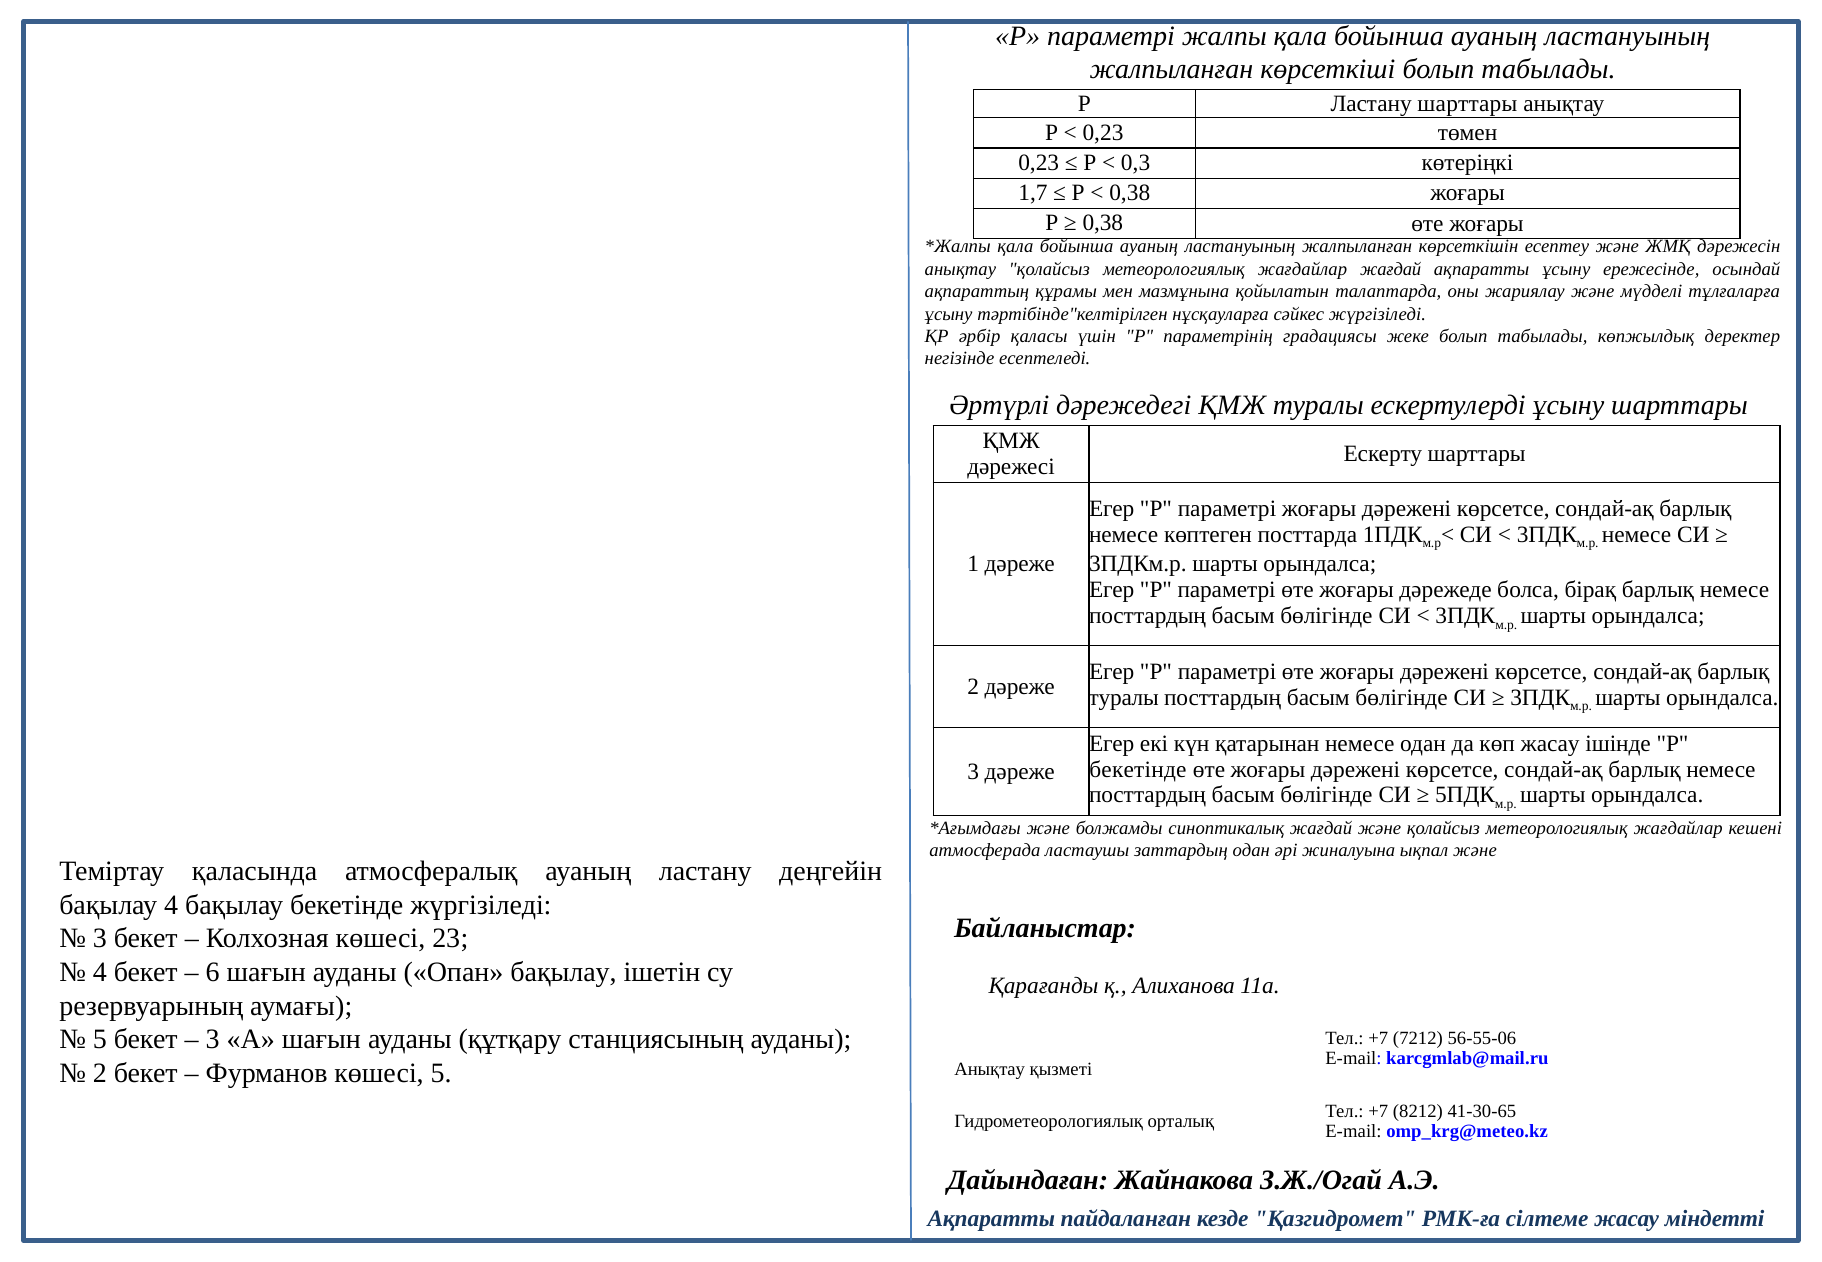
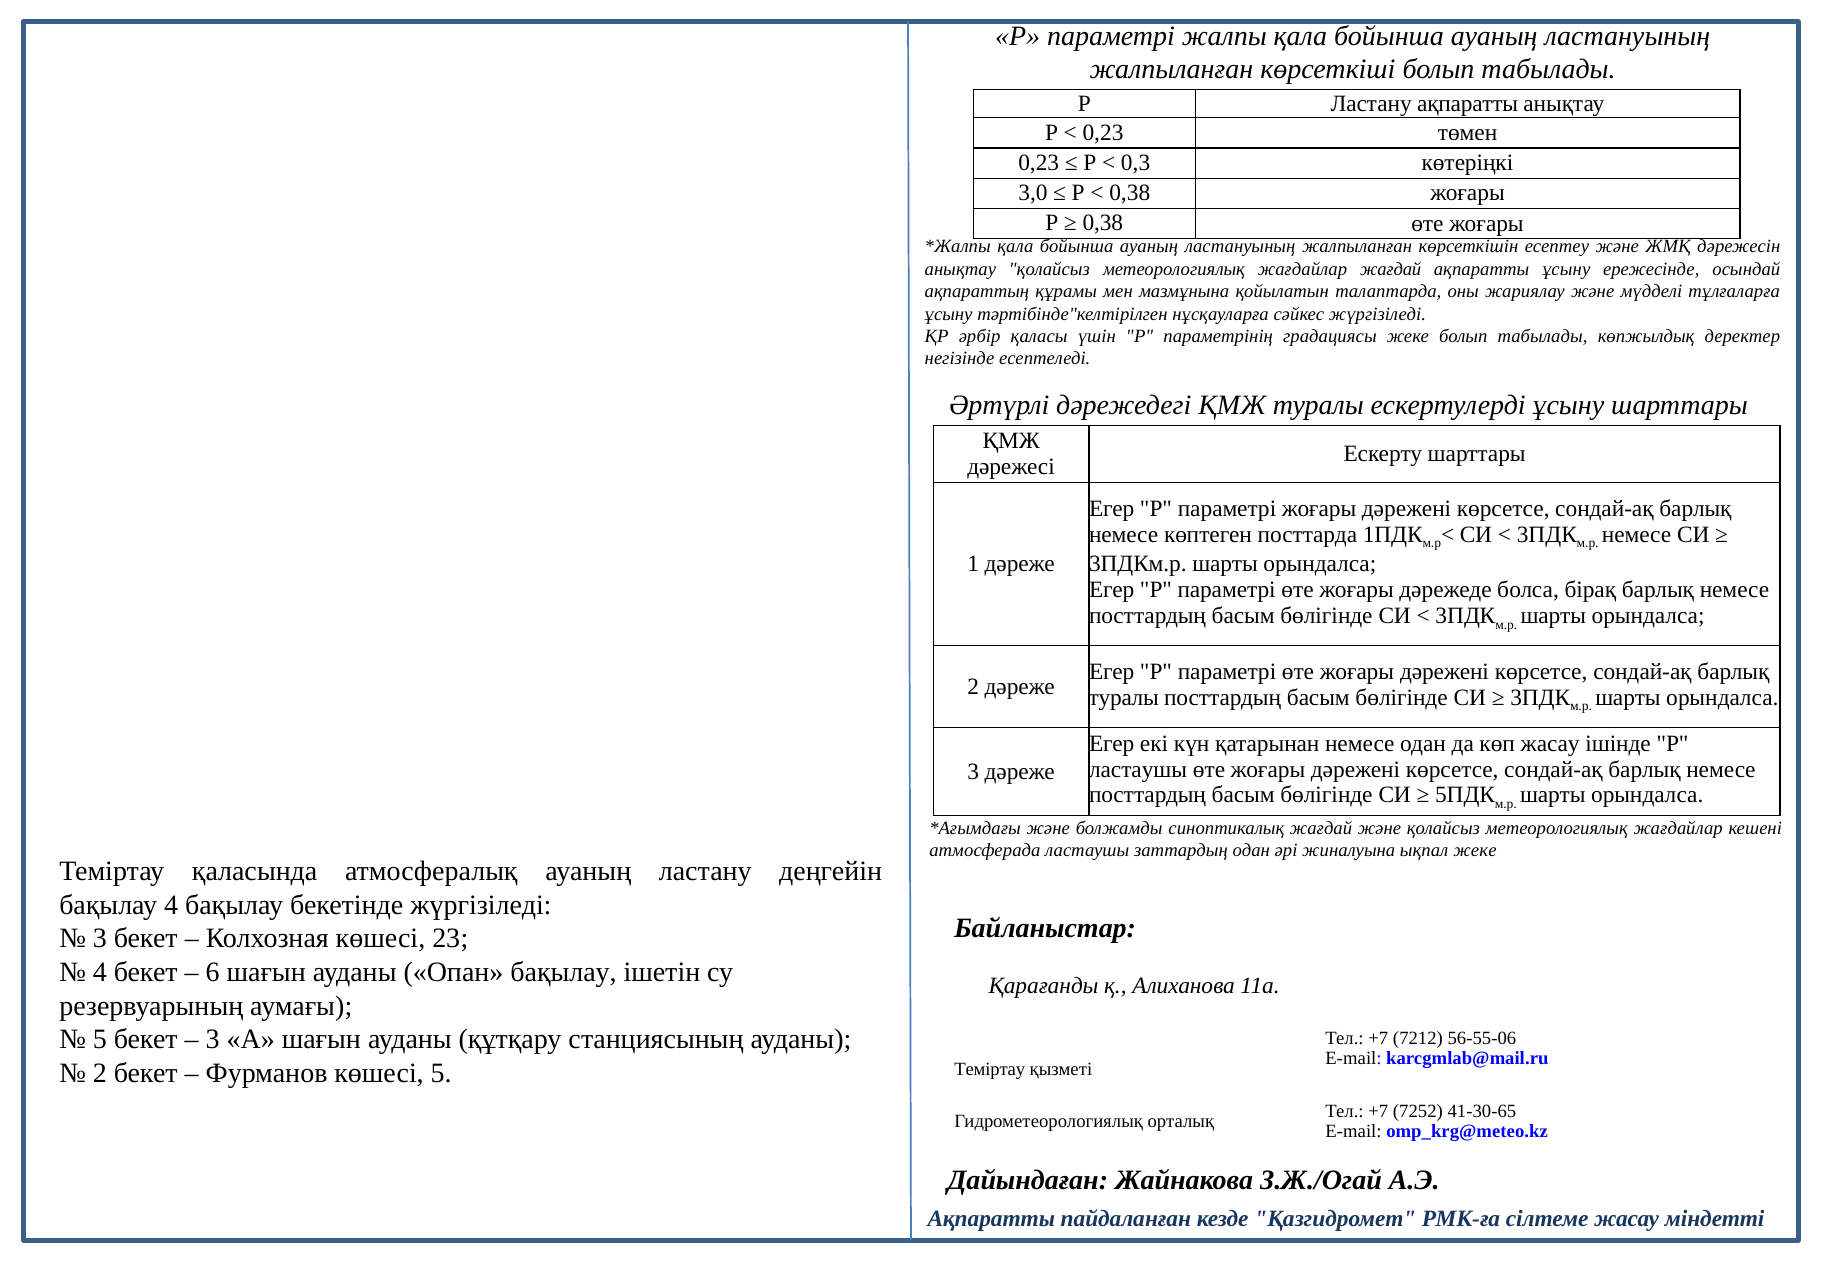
Ластану шарттары: шарттары -> ақпаратты
1,7: 1,7 -> 3,0
бекетінде at (1138, 769): бекетінде -> ластаушы
ықпал және: және -> жеке
Анықтау at (990, 1069): Анықтау -> Теміртау
8212: 8212 -> 7252
